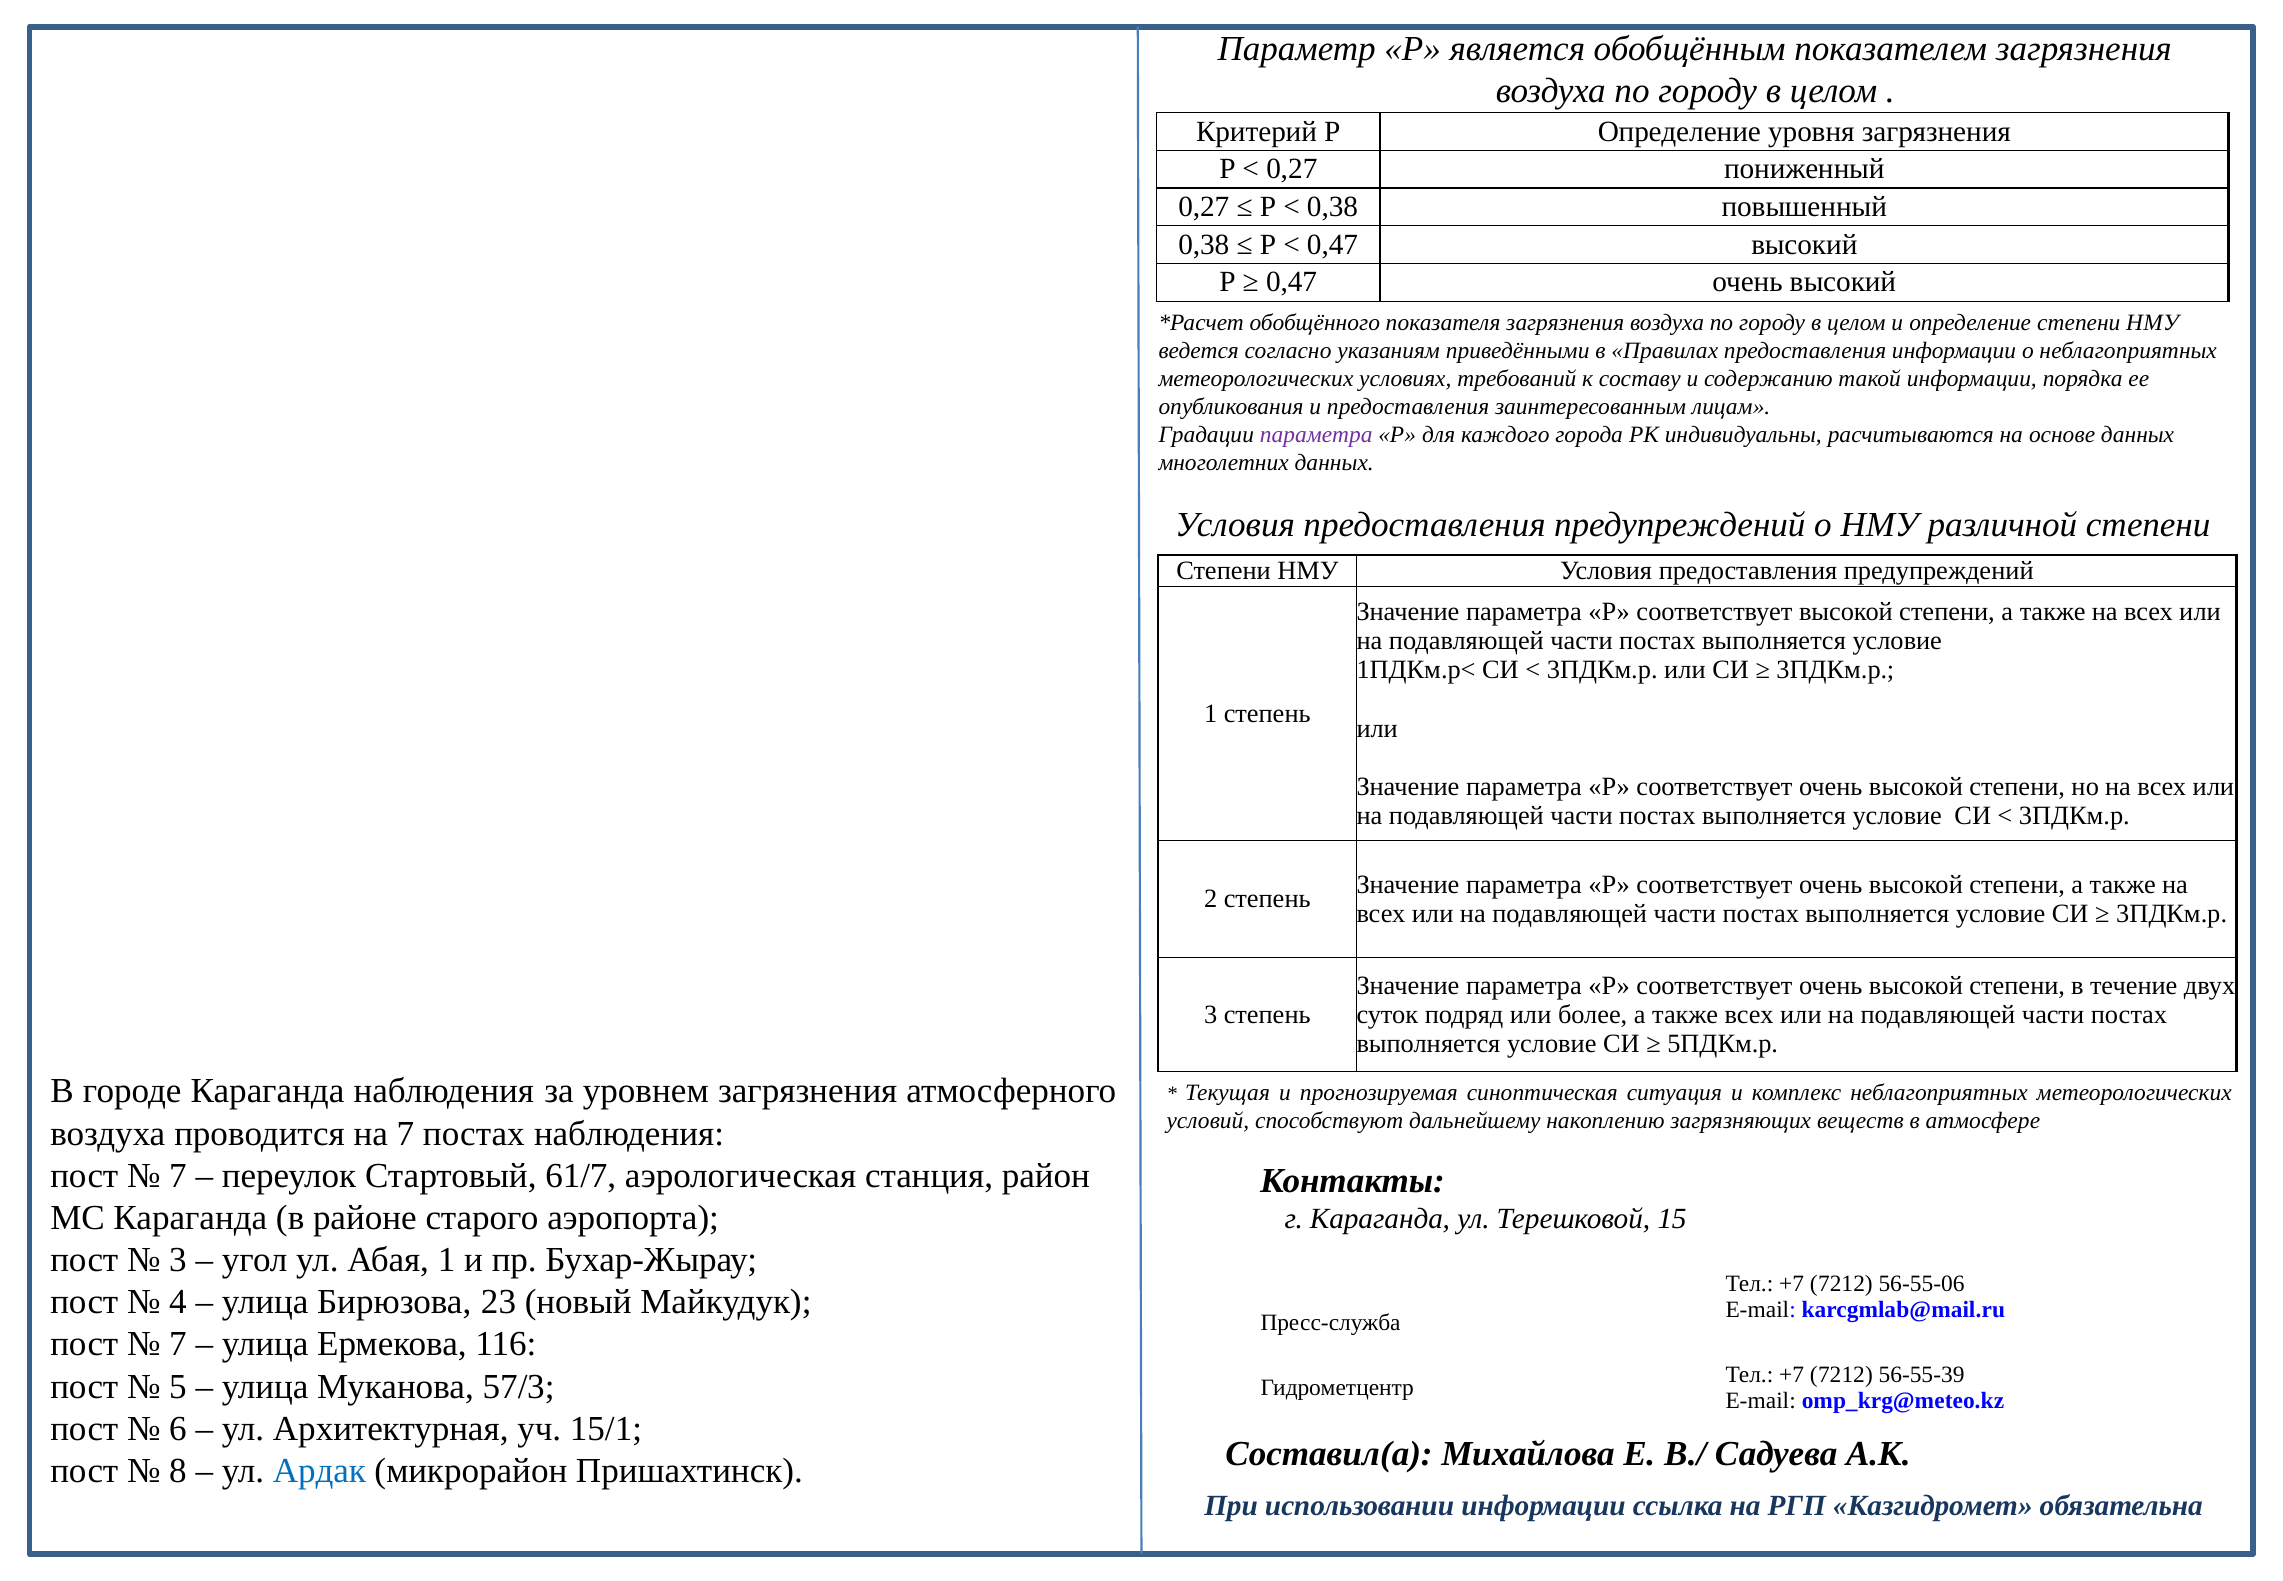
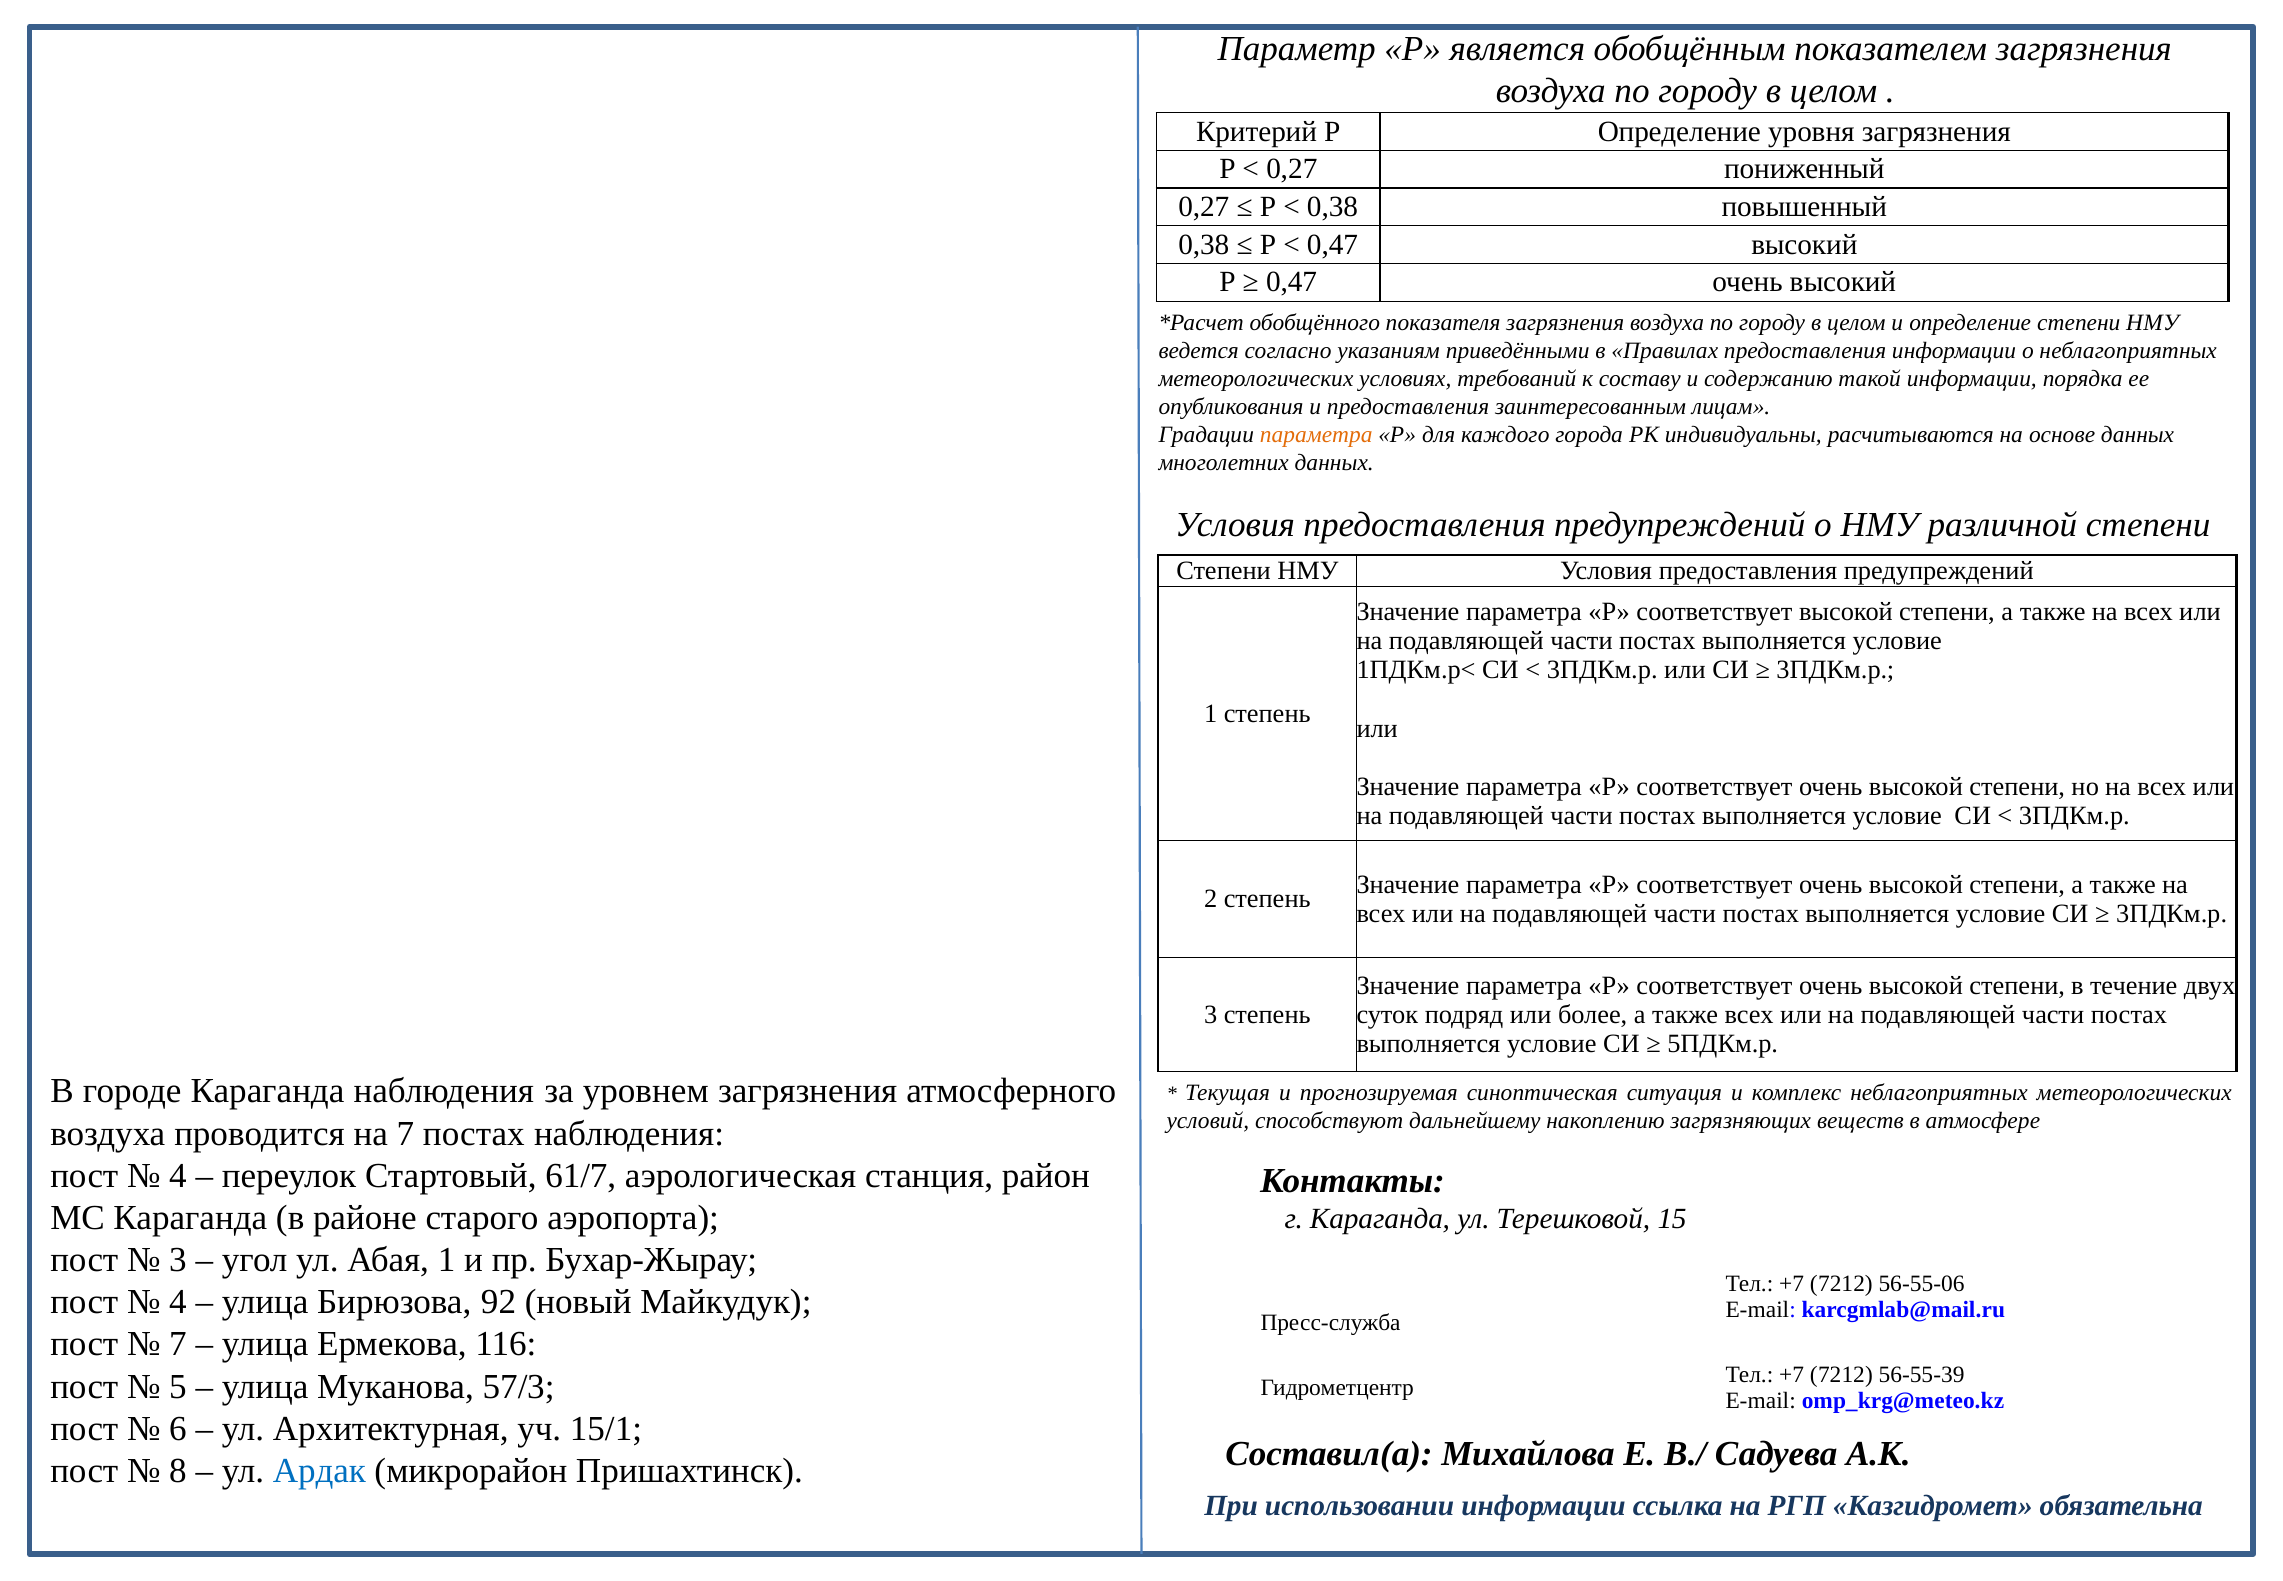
параметра at (1316, 435) colour: purple -> orange
7 at (178, 1175): 7 -> 4
23: 23 -> 92
